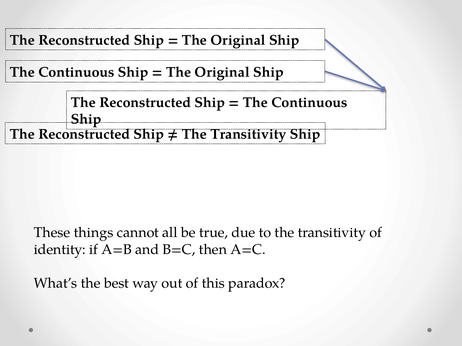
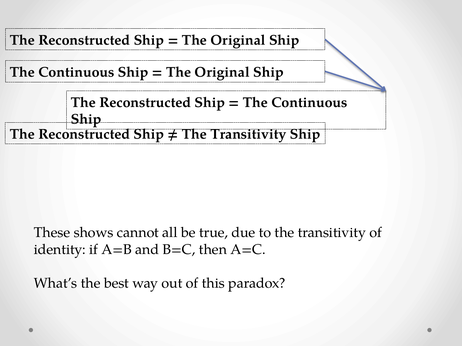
things: things -> shows
